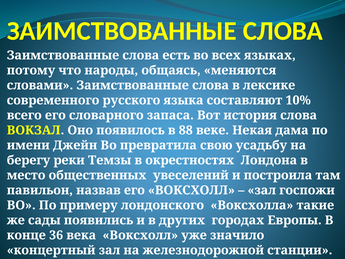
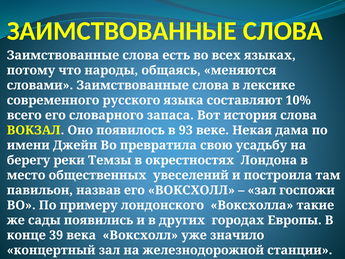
88: 88 -> 93
36: 36 -> 39
